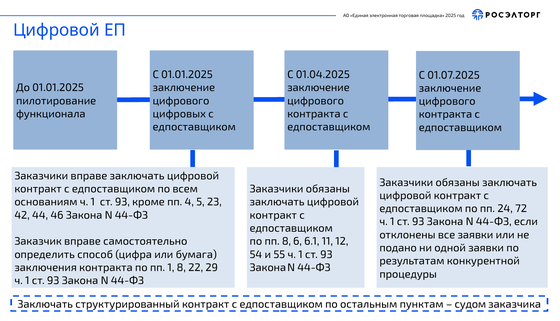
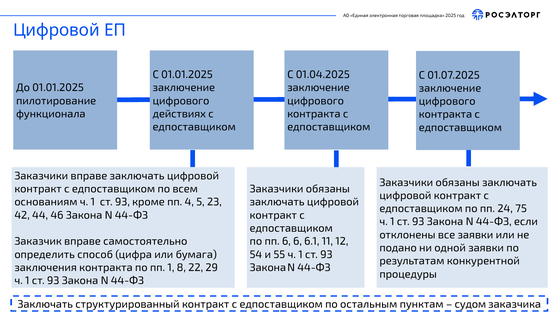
цифровых: цифровых -> действиях
72: 72 -> 75
пп 8: 8 -> 6
